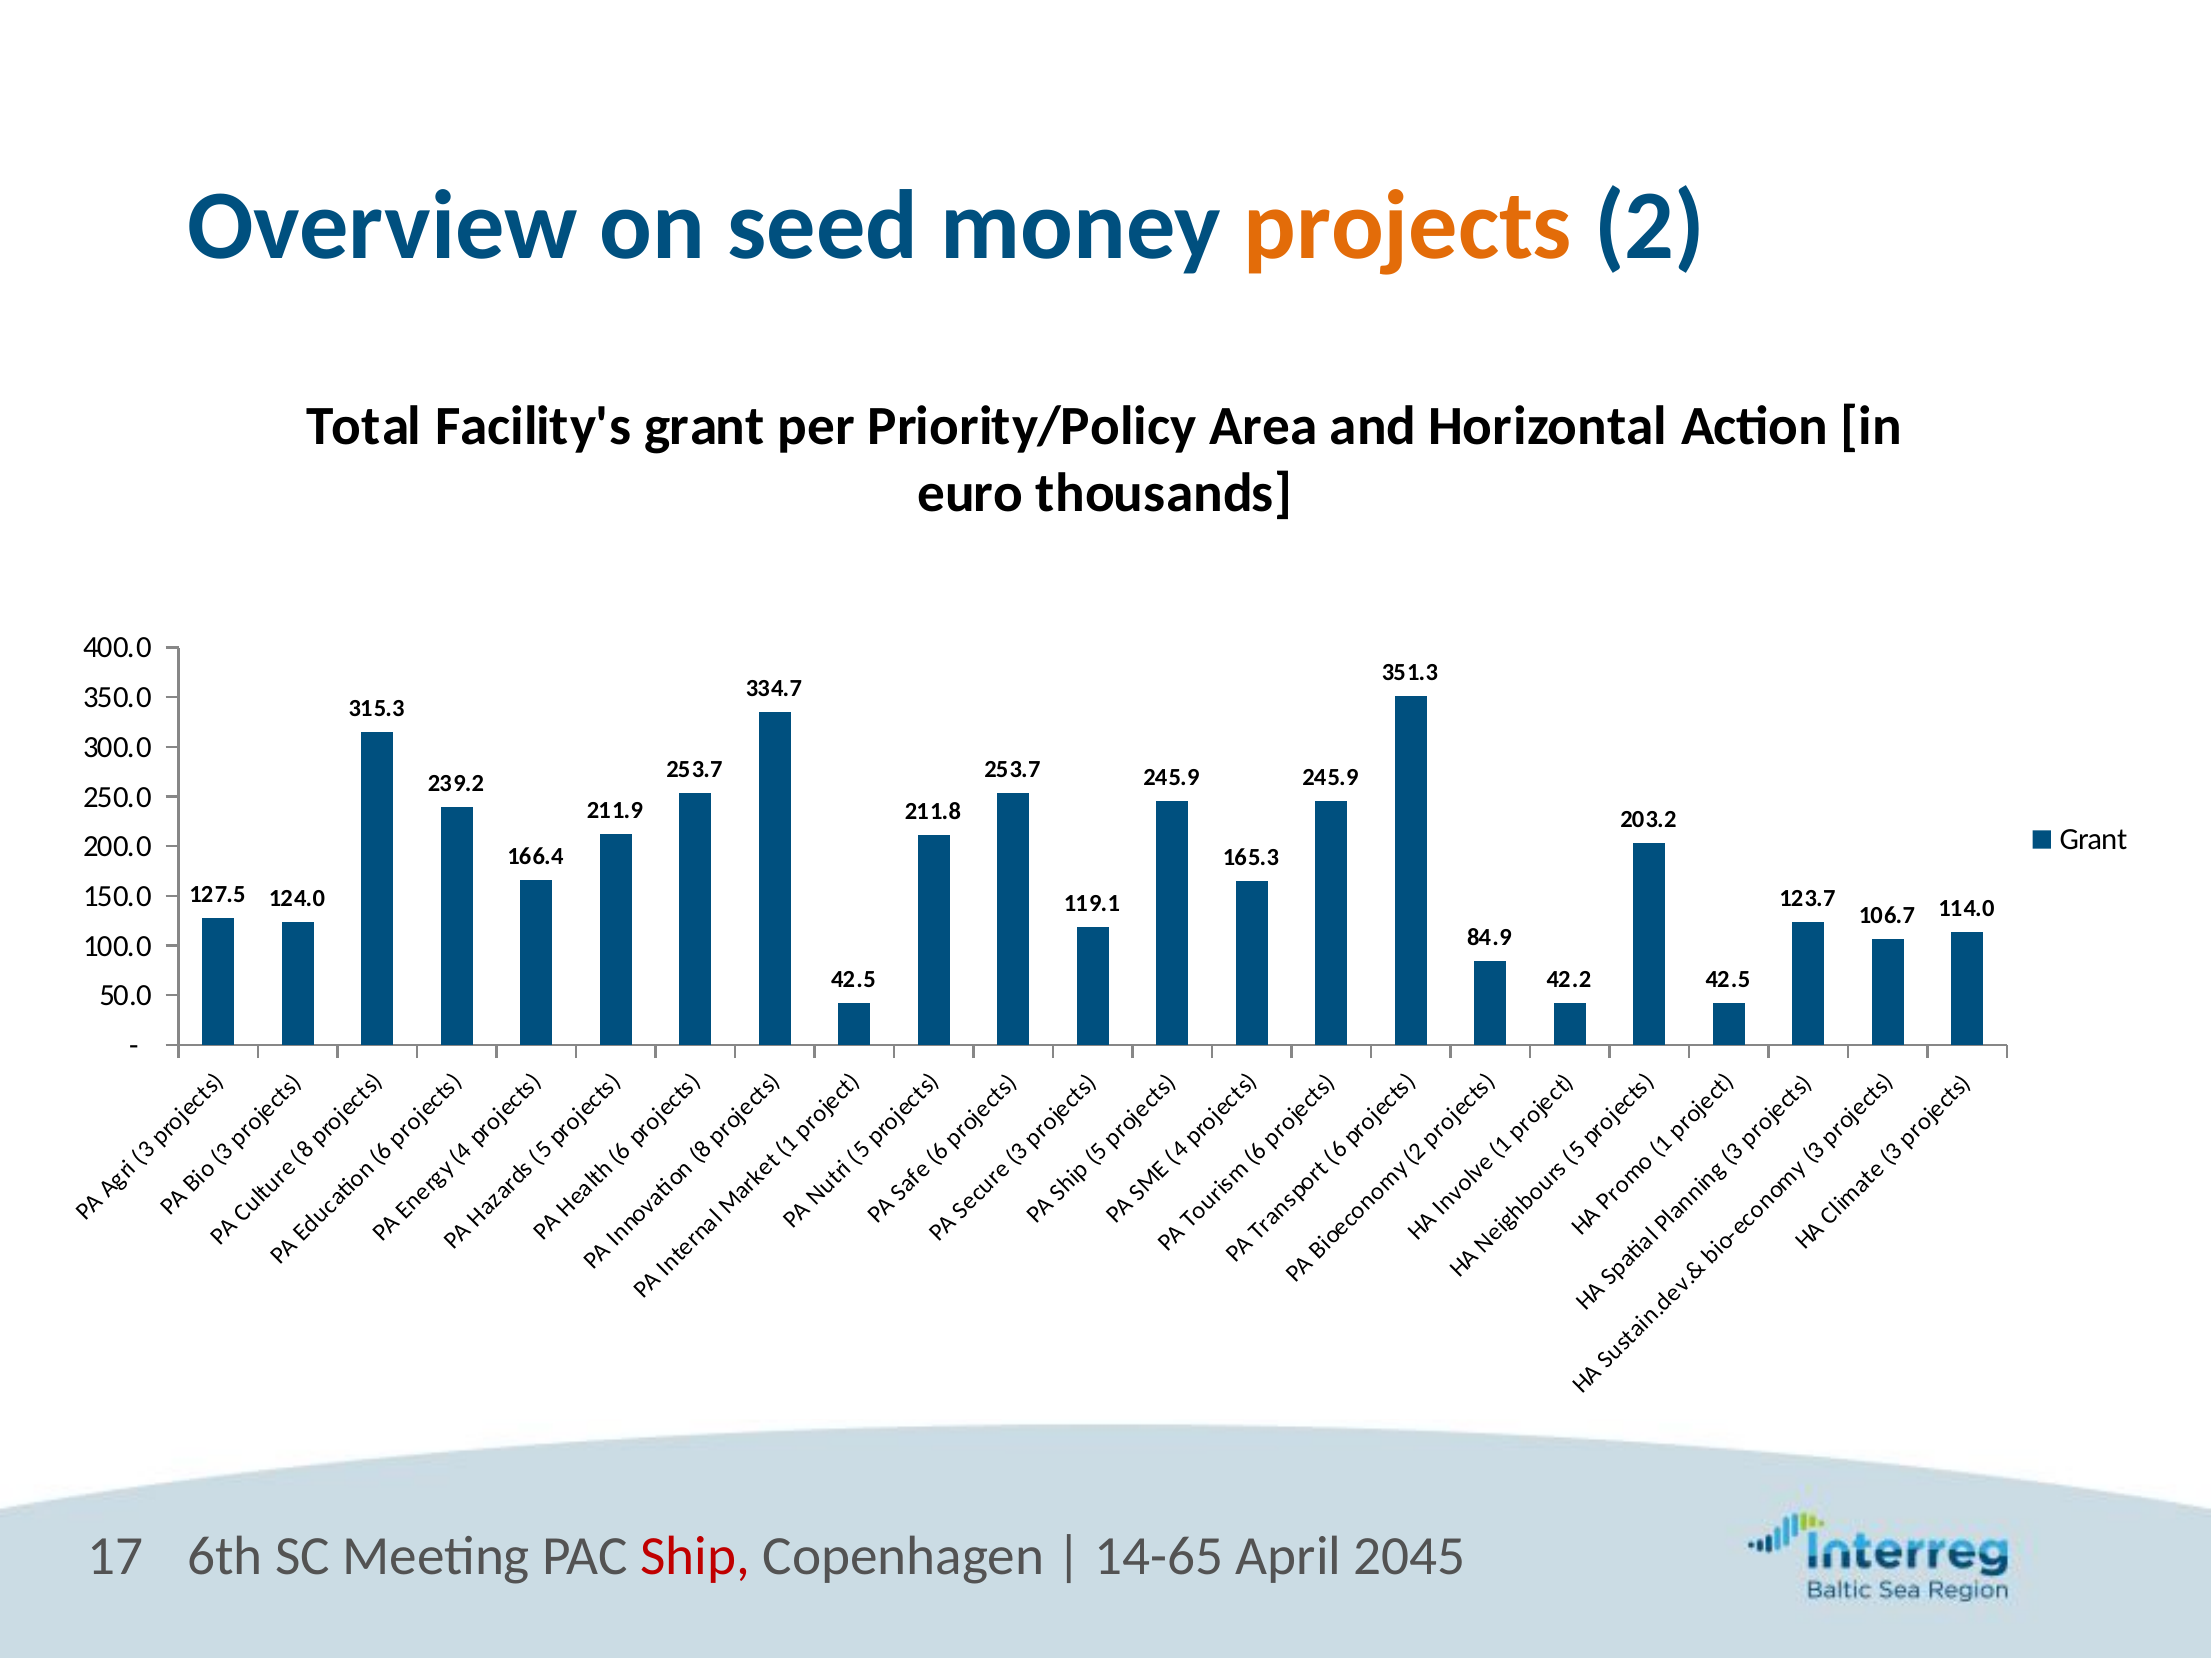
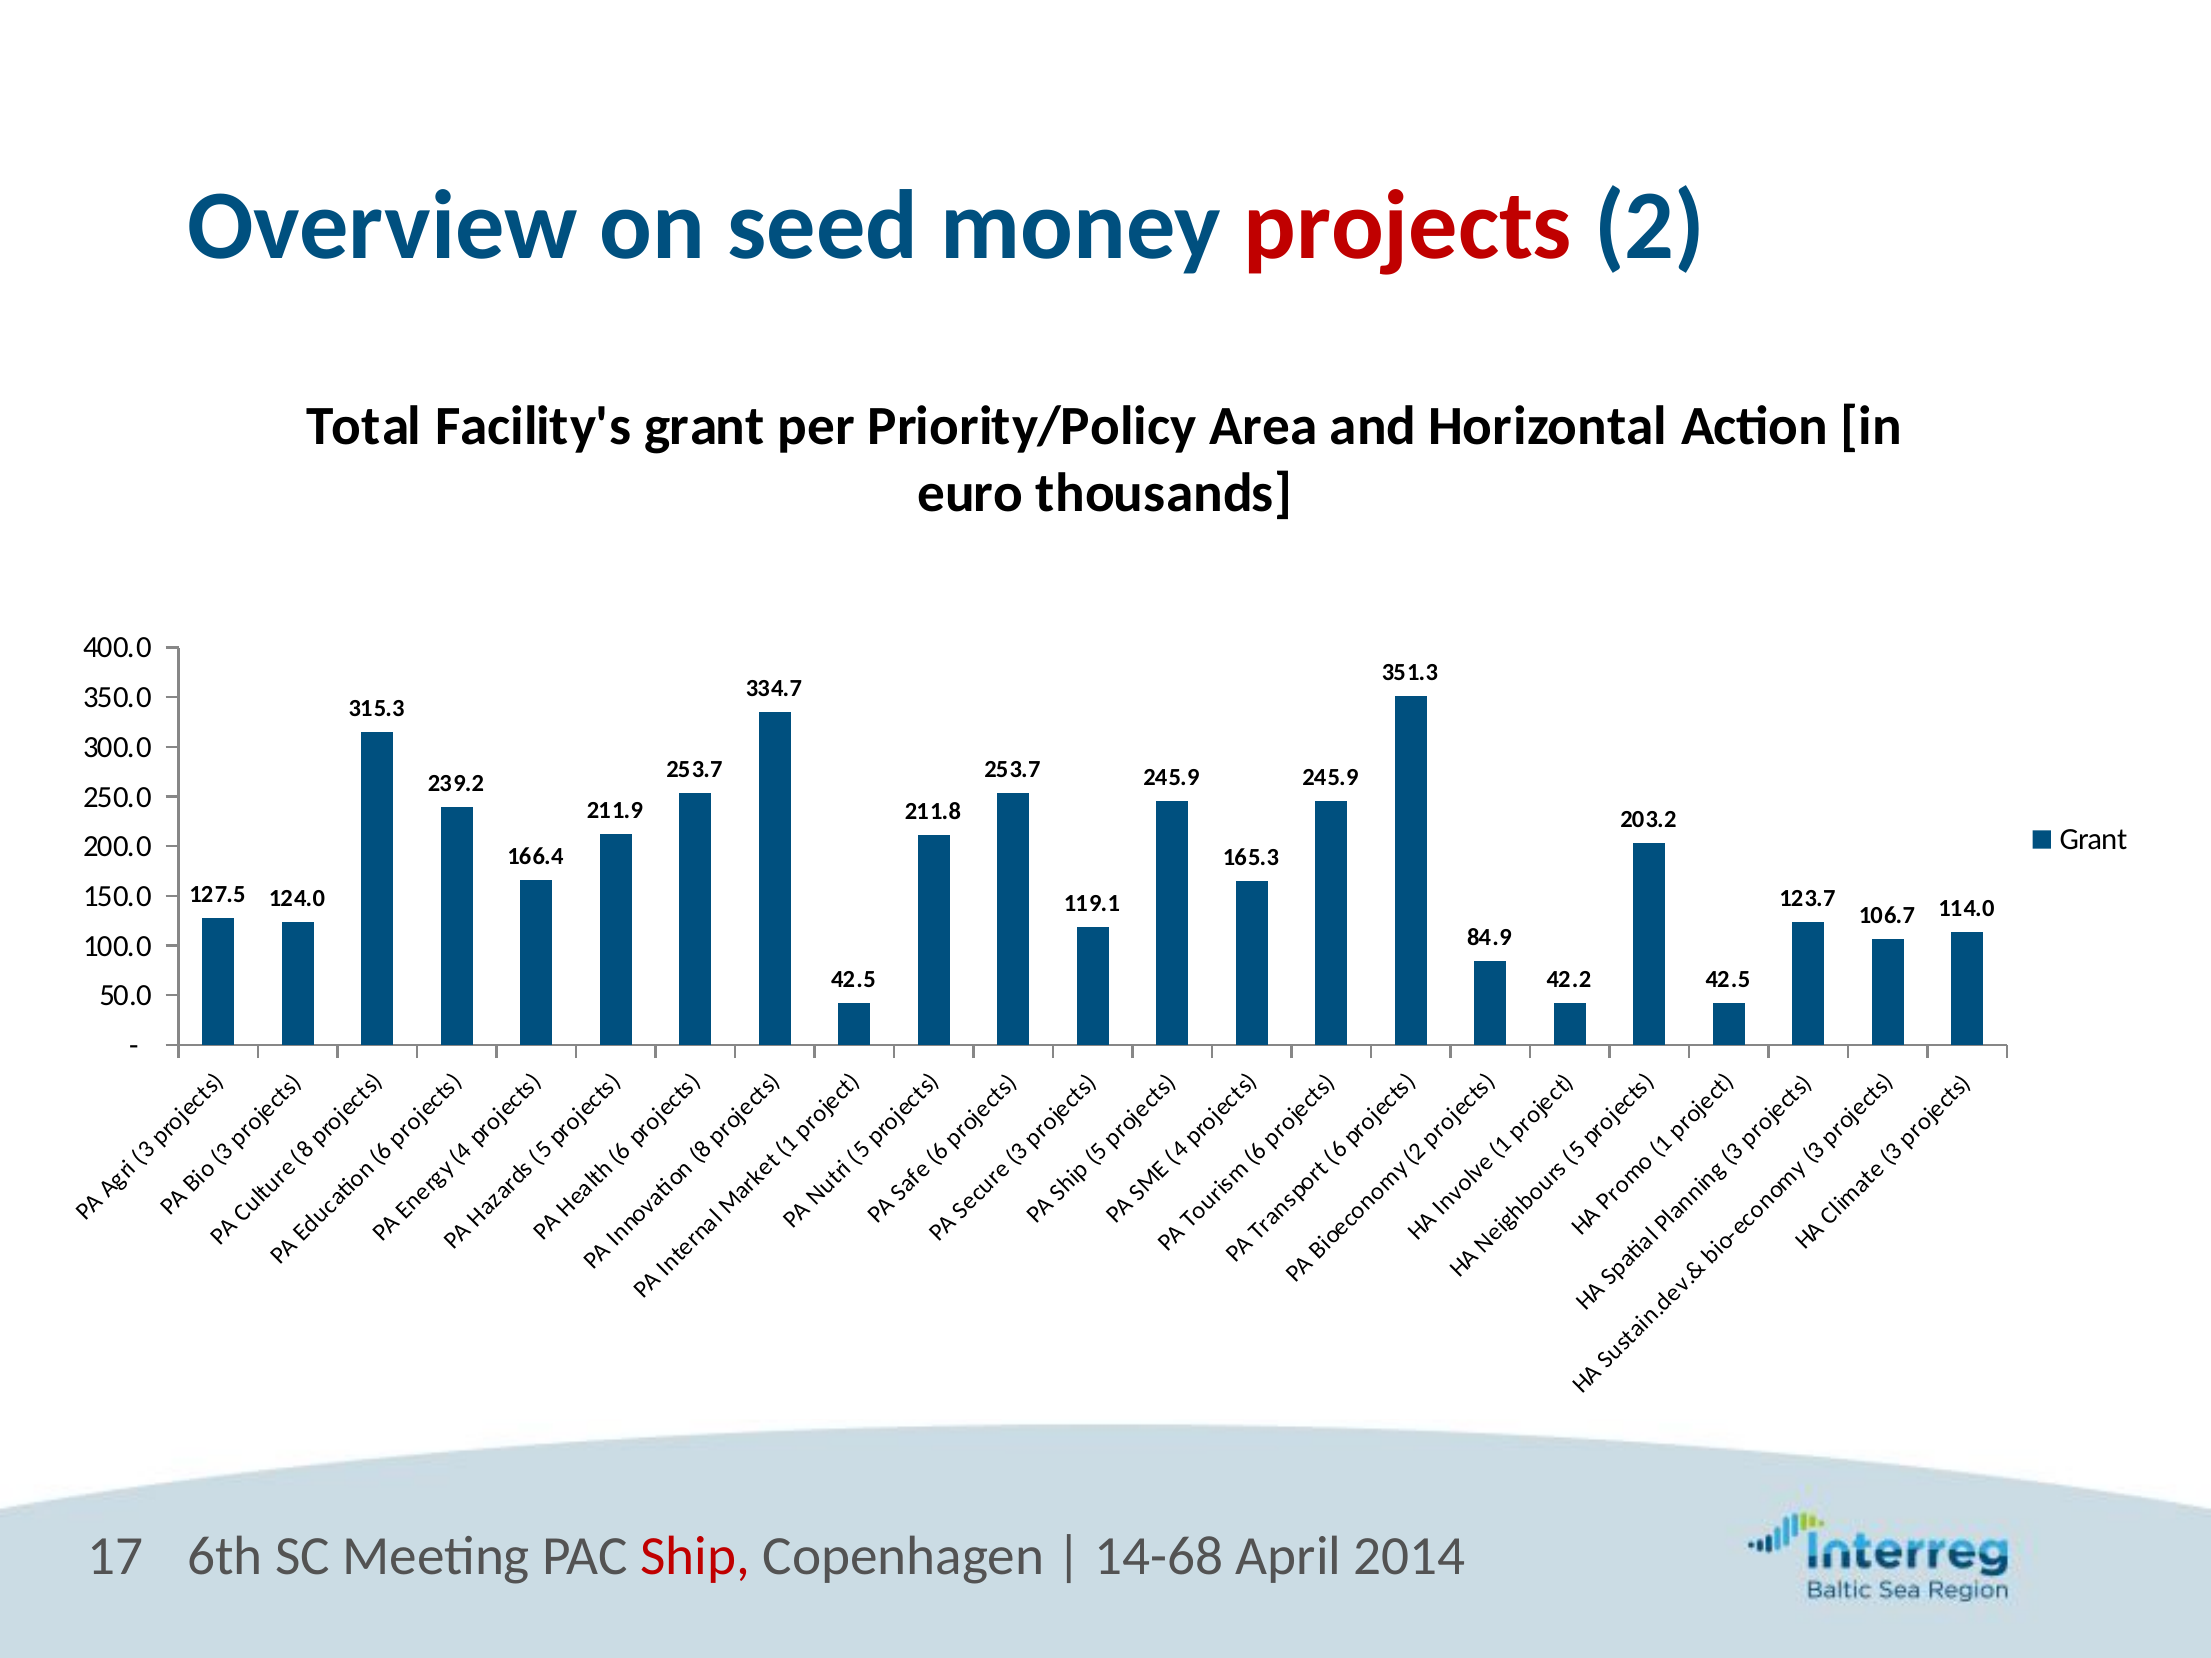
projects colour: orange -> red
14-65: 14-65 -> 14-68
2045: 2045 -> 2014
